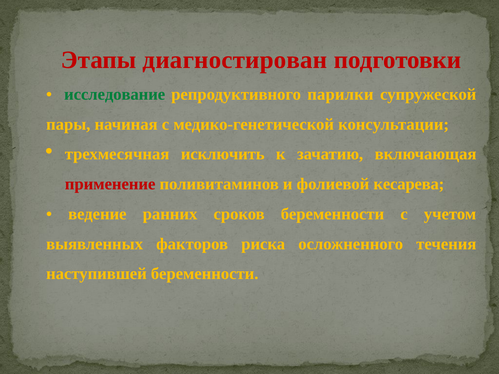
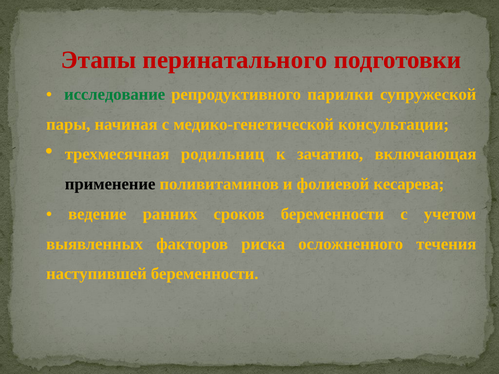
диагностирован: диагностирован -> перинатального
исключить: исключить -> родильниц
применение colour: red -> black
